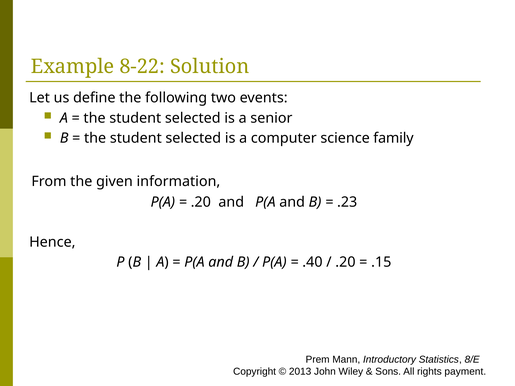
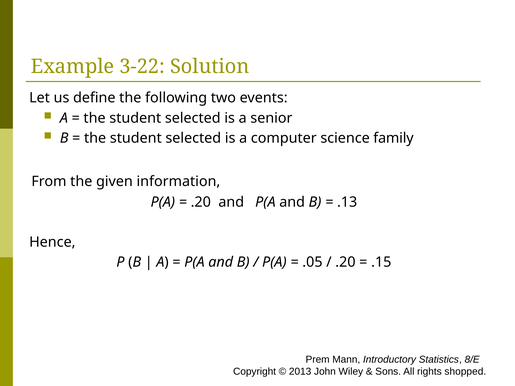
8-22: 8-22 -> 3-22
.23: .23 -> .13
.40: .40 -> .05
payment: payment -> shopped
